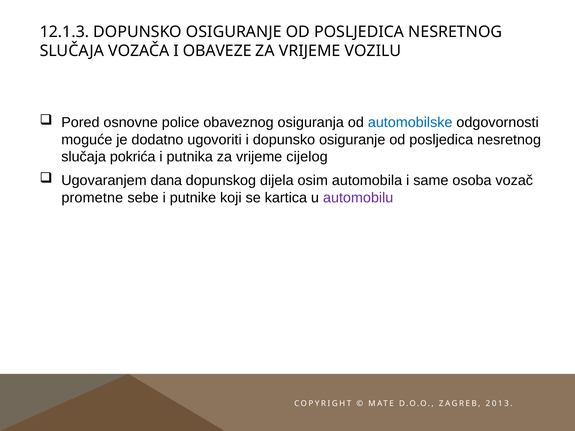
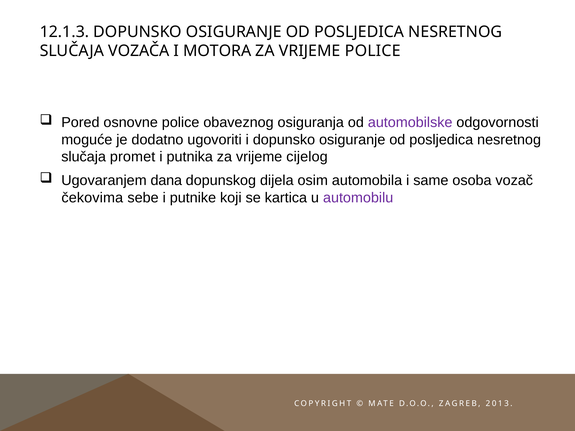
OBAVEZE: OBAVEZE -> MOTORA
VRIJEME VOZILU: VOZILU -> POLICE
automobilske colour: blue -> purple
pokrića: pokrića -> promet
prometne: prometne -> čekovima
